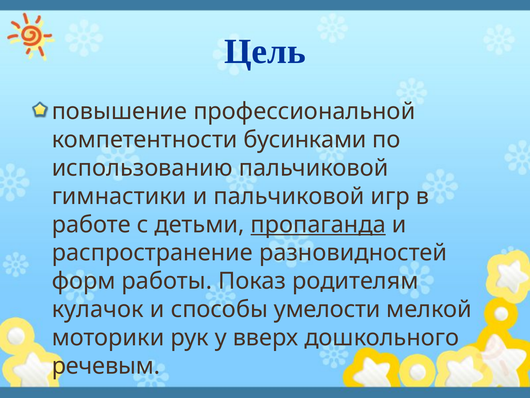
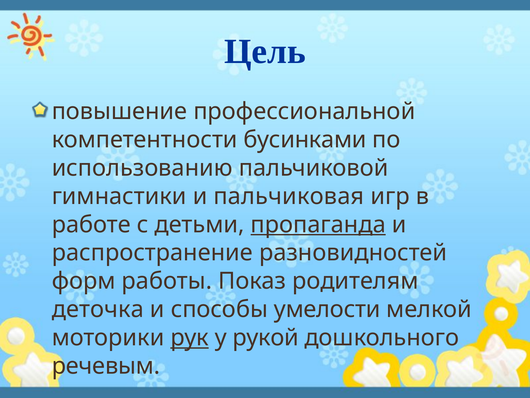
и пальчиковой: пальчиковой -> пальчиковая
кулачок: кулачок -> деточка
рук underline: none -> present
вверх: вверх -> рукой
